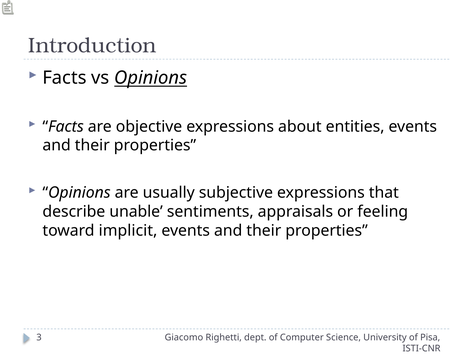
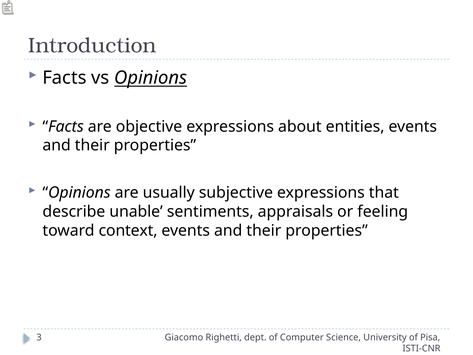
implicit: implicit -> context
